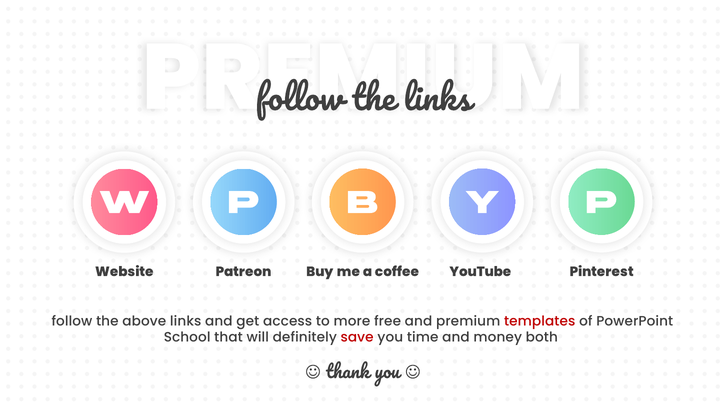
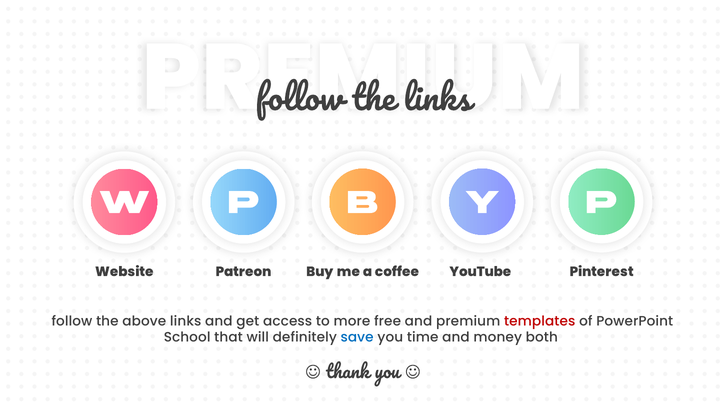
save colour: red -> blue
